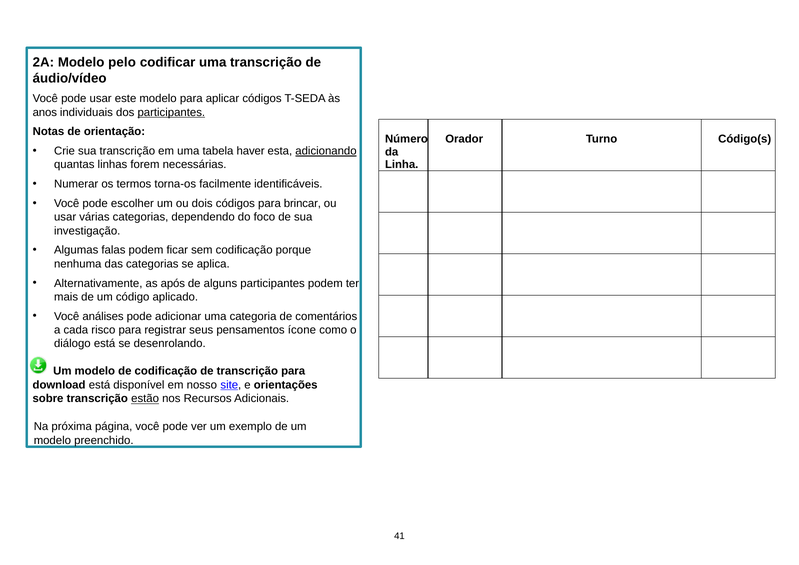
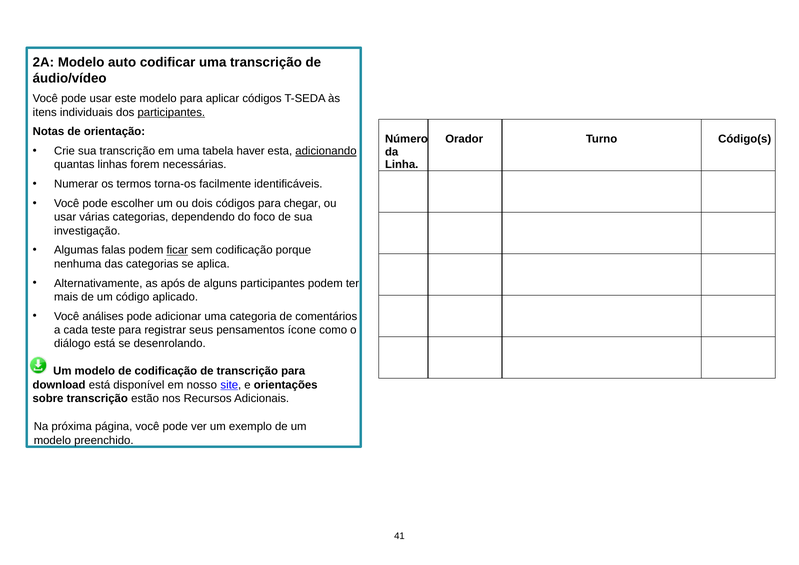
pelo: pelo -> auto
anos: anos -> itens
brincar: brincar -> chegar
ficar underline: none -> present
risco: risco -> teste
estão underline: present -> none
